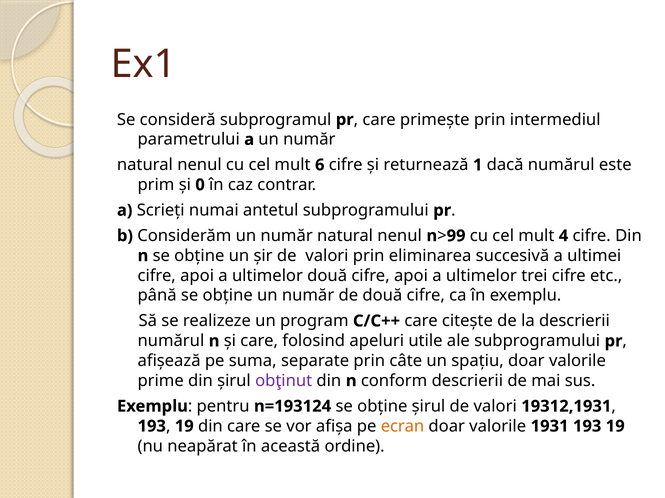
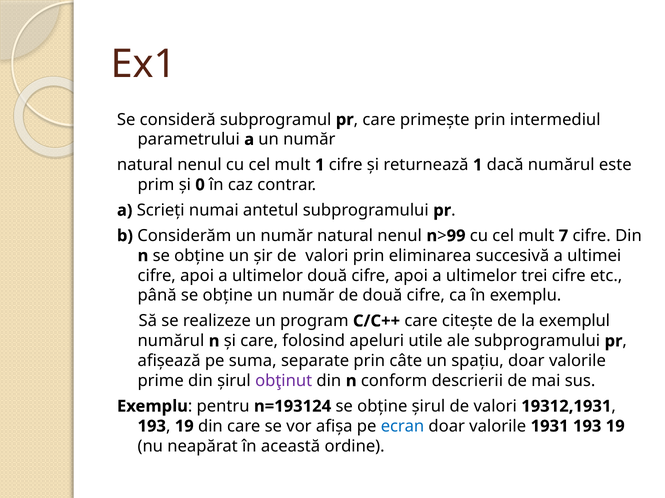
mult 6: 6 -> 1
4: 4 -> 7
la descrierii: descrierii -> exemplul
ecran colour: orange -> blue
